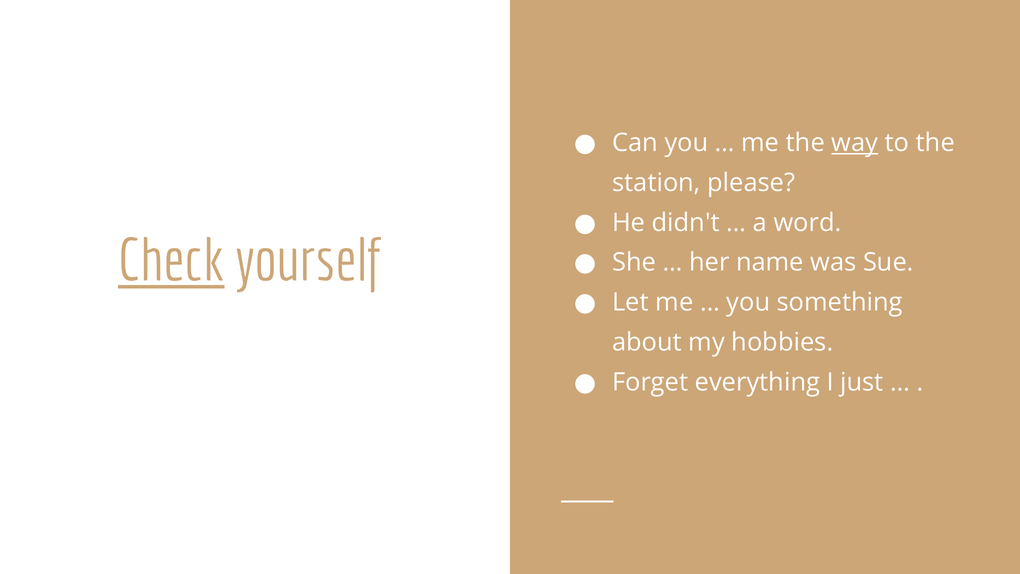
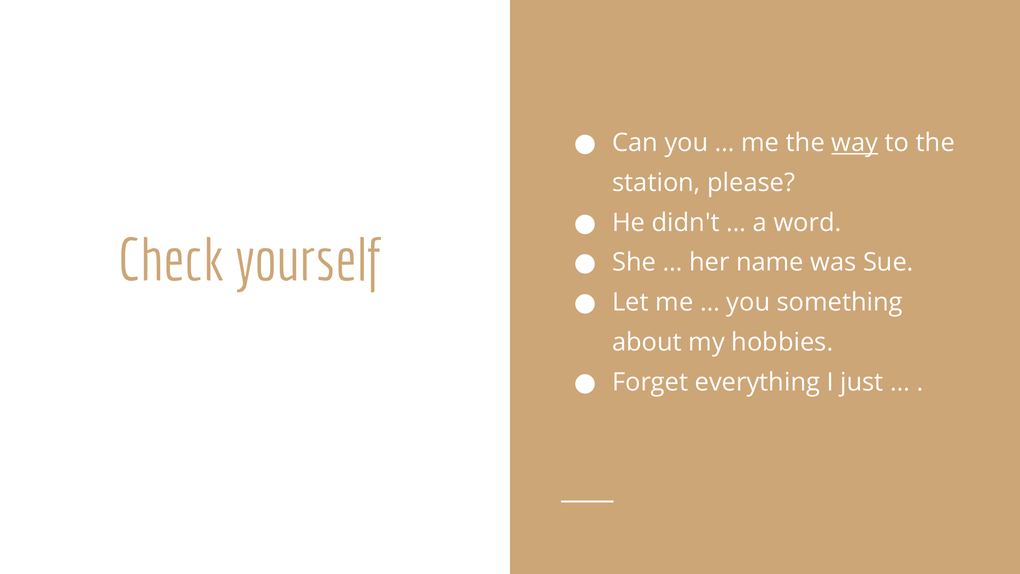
Check underline: present -> none
